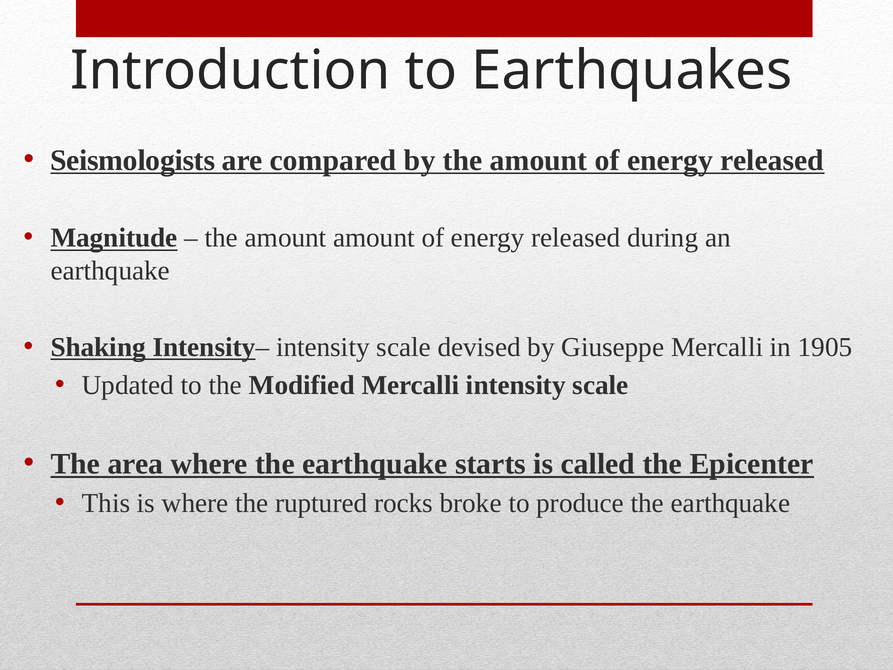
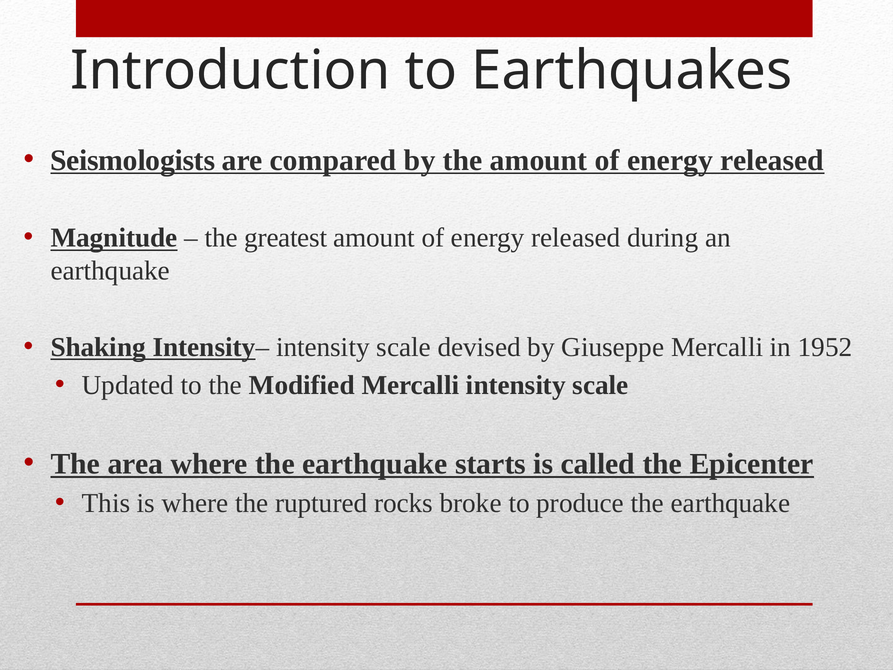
amount at (286, 238): amount -> greatest
1905: 1905 -> 1952
